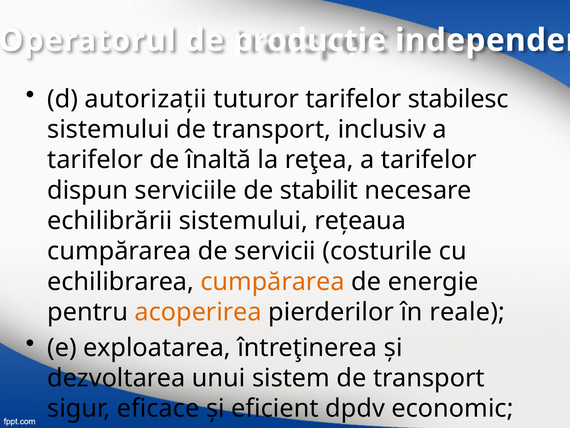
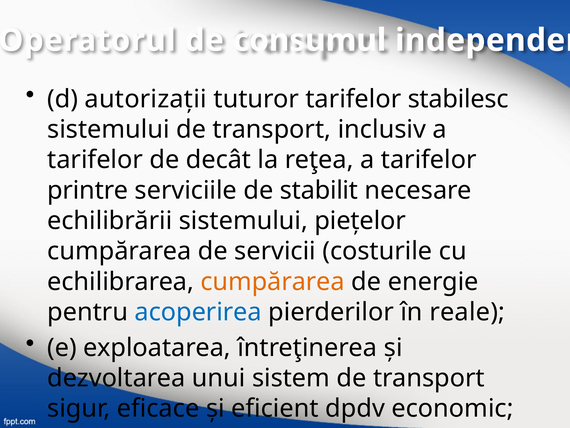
producţie: producţie -> consumul
înaltă: înaltă -> decât
dispun: dispun -> printre
reţeaua: reţeaua -> pieţelor
acoperirea colour: orange -> blue
